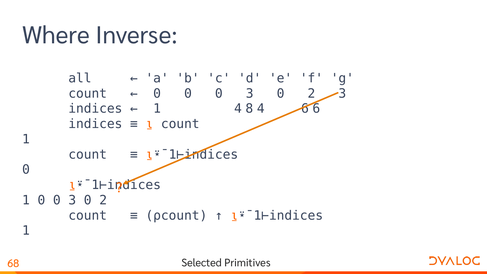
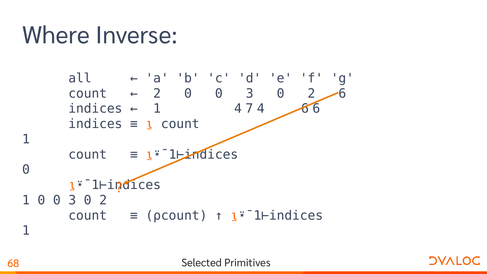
0 at (157, 93): 0 -> 2
2 3: 3 -> 6
8: 8 -> 7
